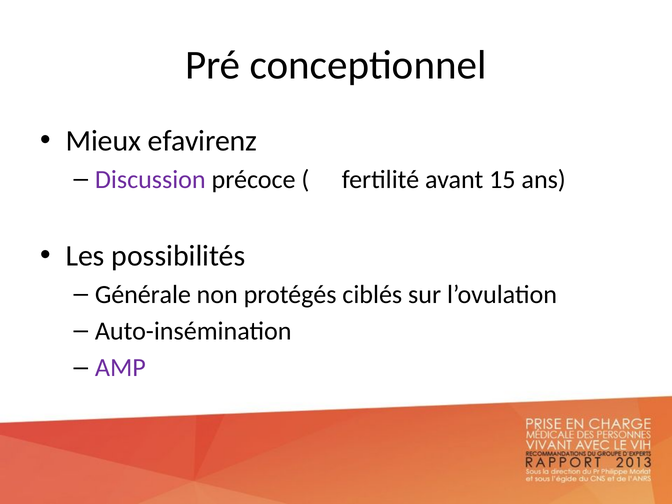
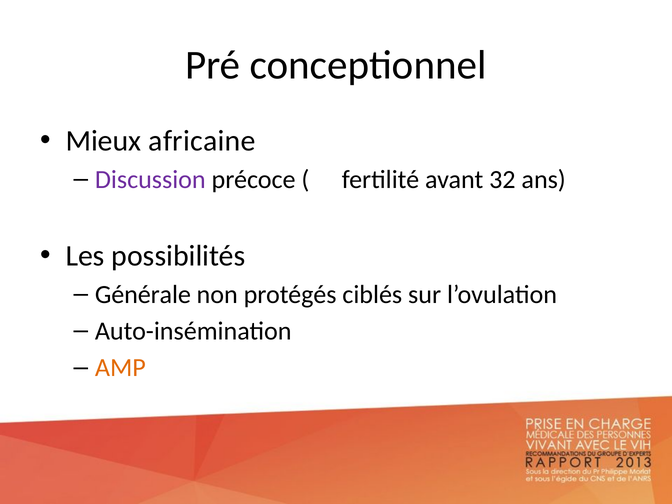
efavirenz: efavirenz -> africaine
15: 15 -> 32
AMP colour: purple -> orange
